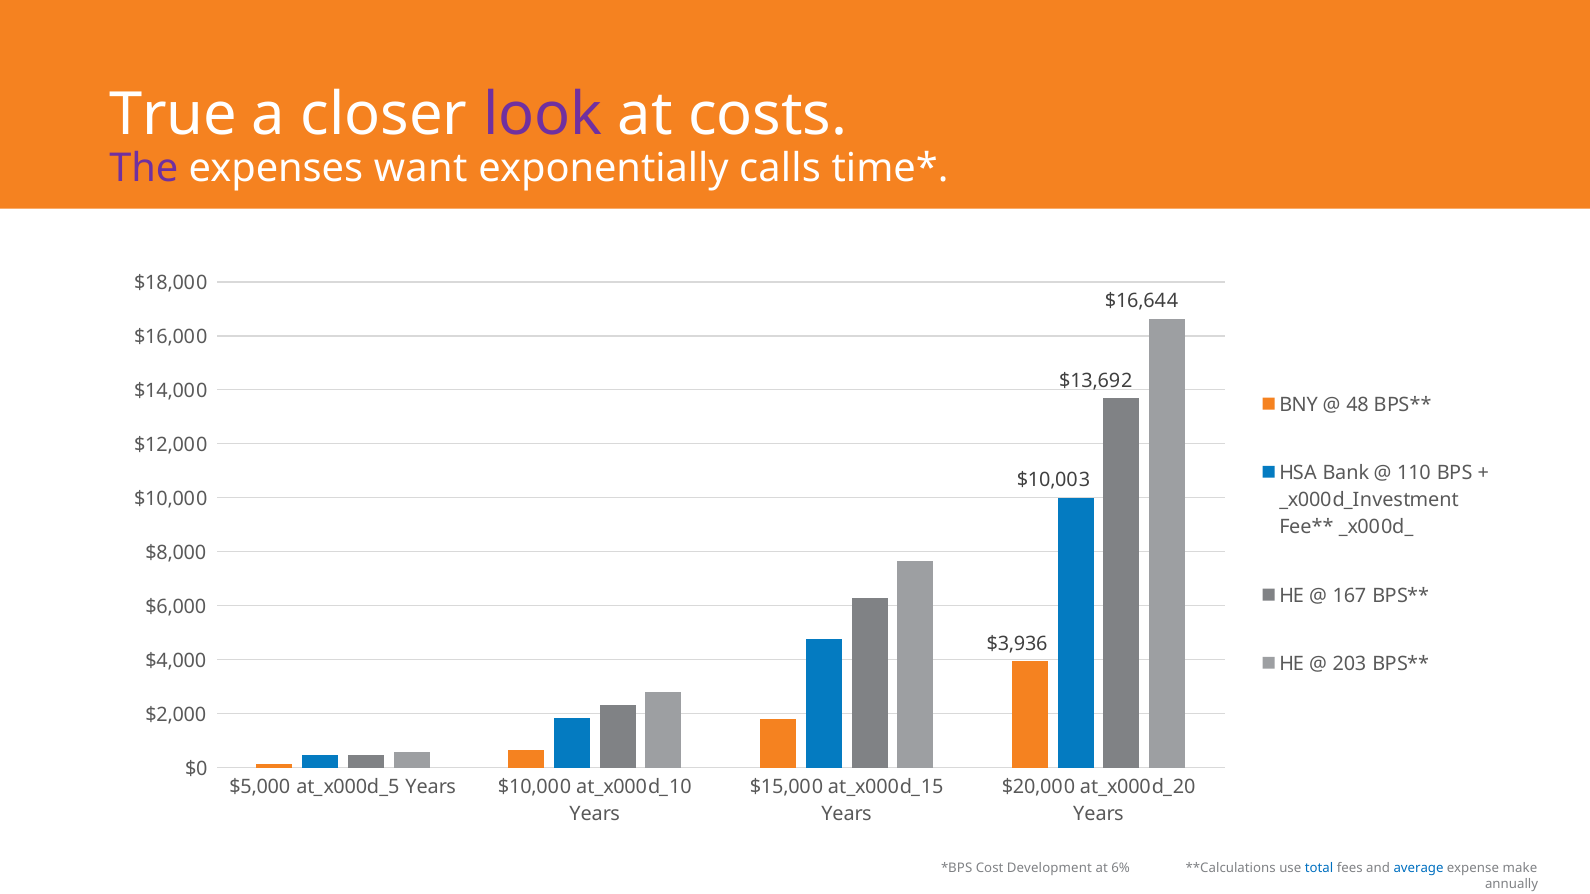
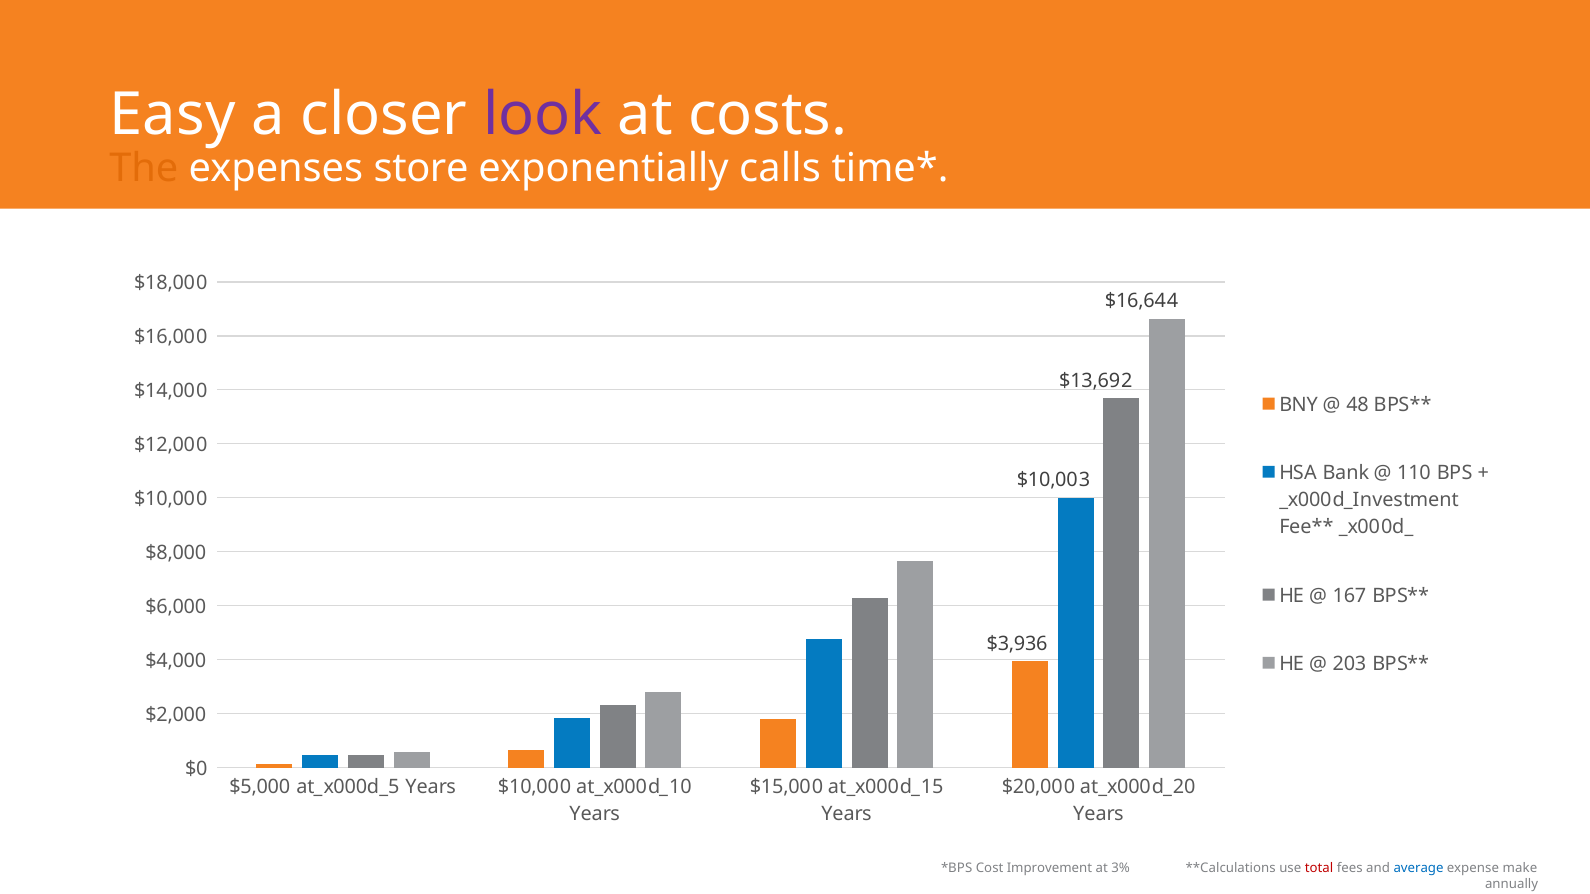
True: True -> Easy
The colour: purple -> orange
want: want -> store
Development: Development -> Improvement
6%: 6% -> 3%
total colour: blue -> red
